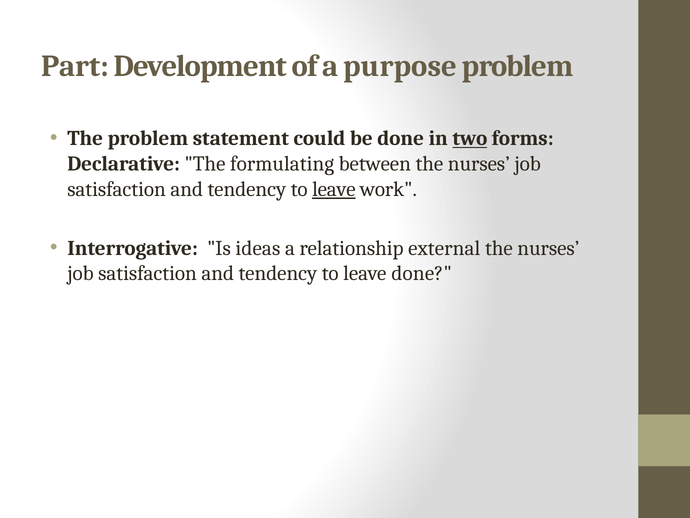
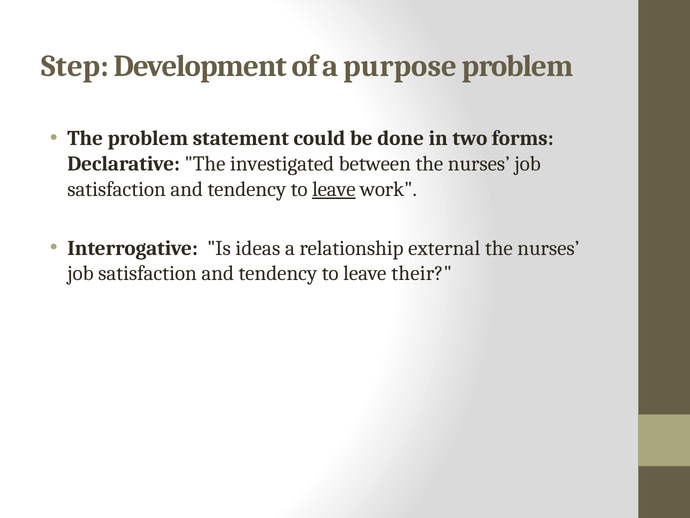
Part: Part -> Step
two underline: present -> none
formulating: formulating -> investigated
leave done: done -> their
